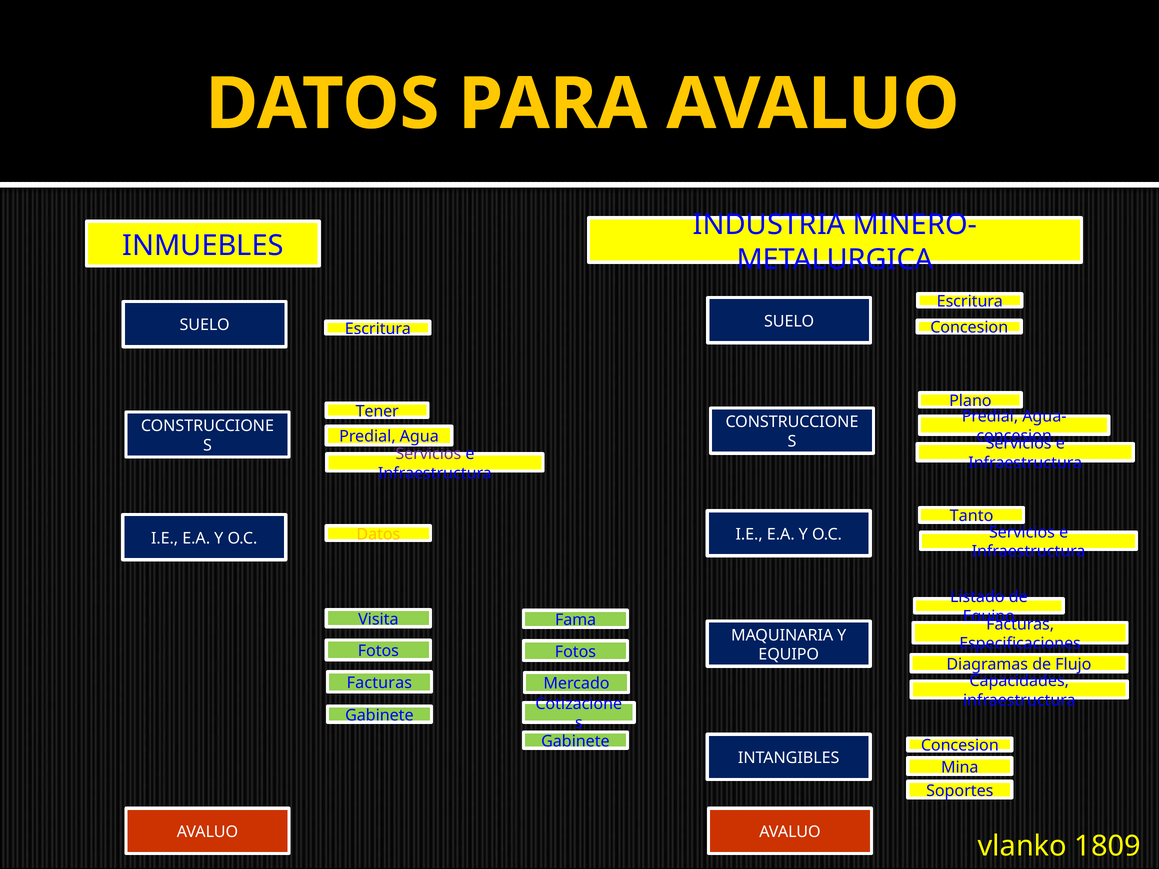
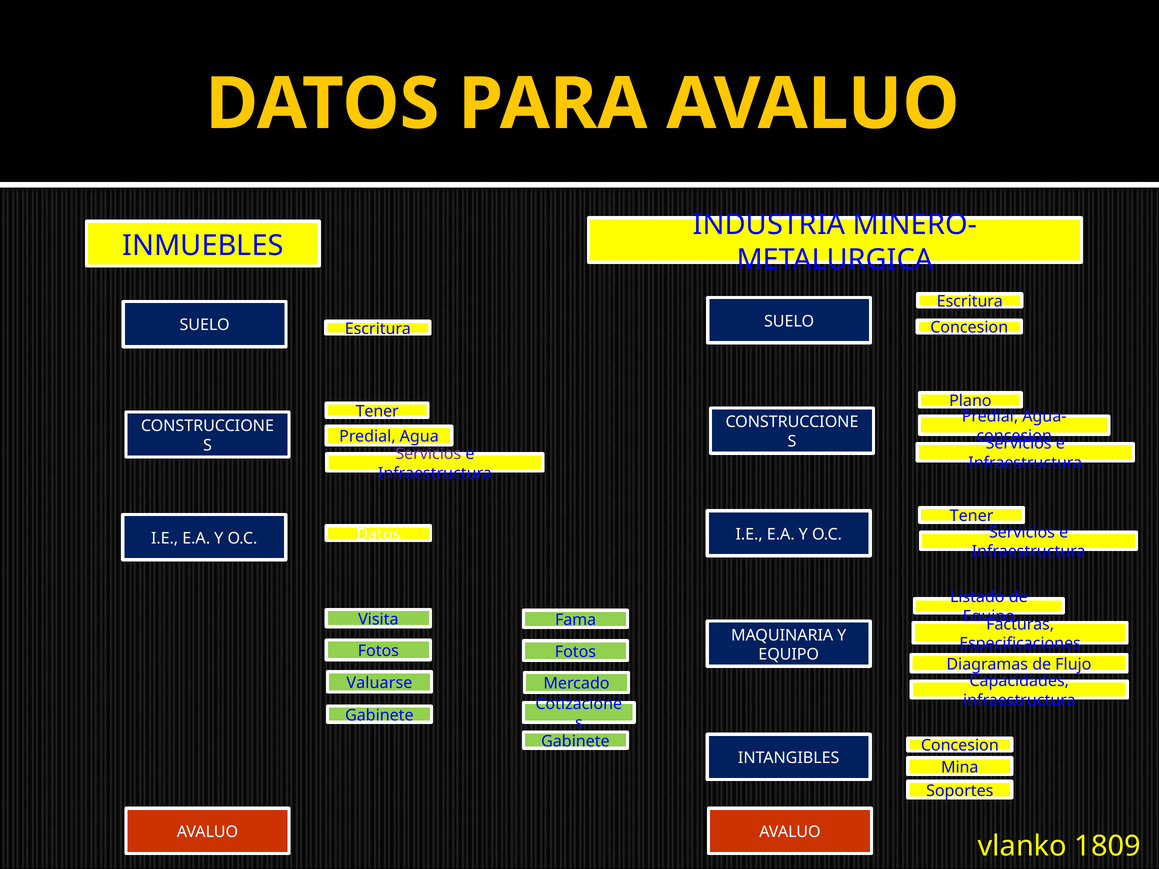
Tanto at (972, 516): Tanto -> Tener
Datos at (378, 534) colour: yellow -> white
Facturas at (379, 683): Facturas -> Valuarse
